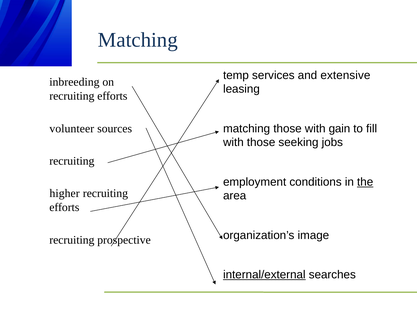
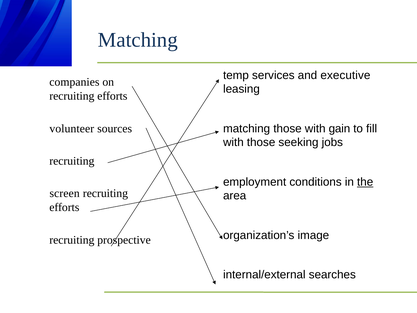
extensive: extensive -> executive
inbreeding: inbreeding -> companies
higher: higher -> screen
internal/external underline: present -> none
